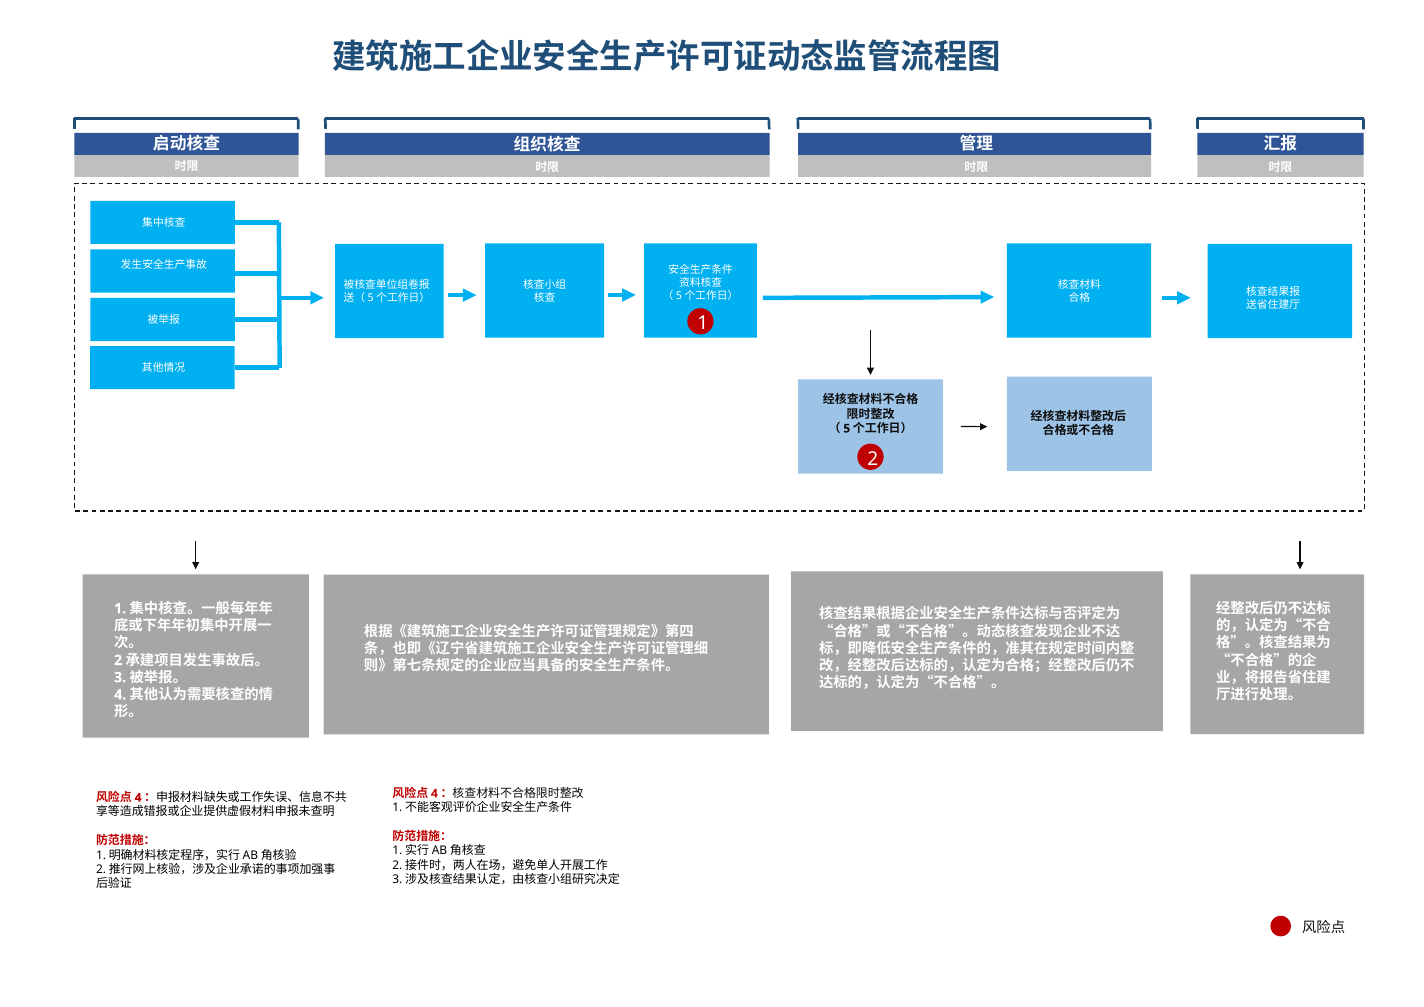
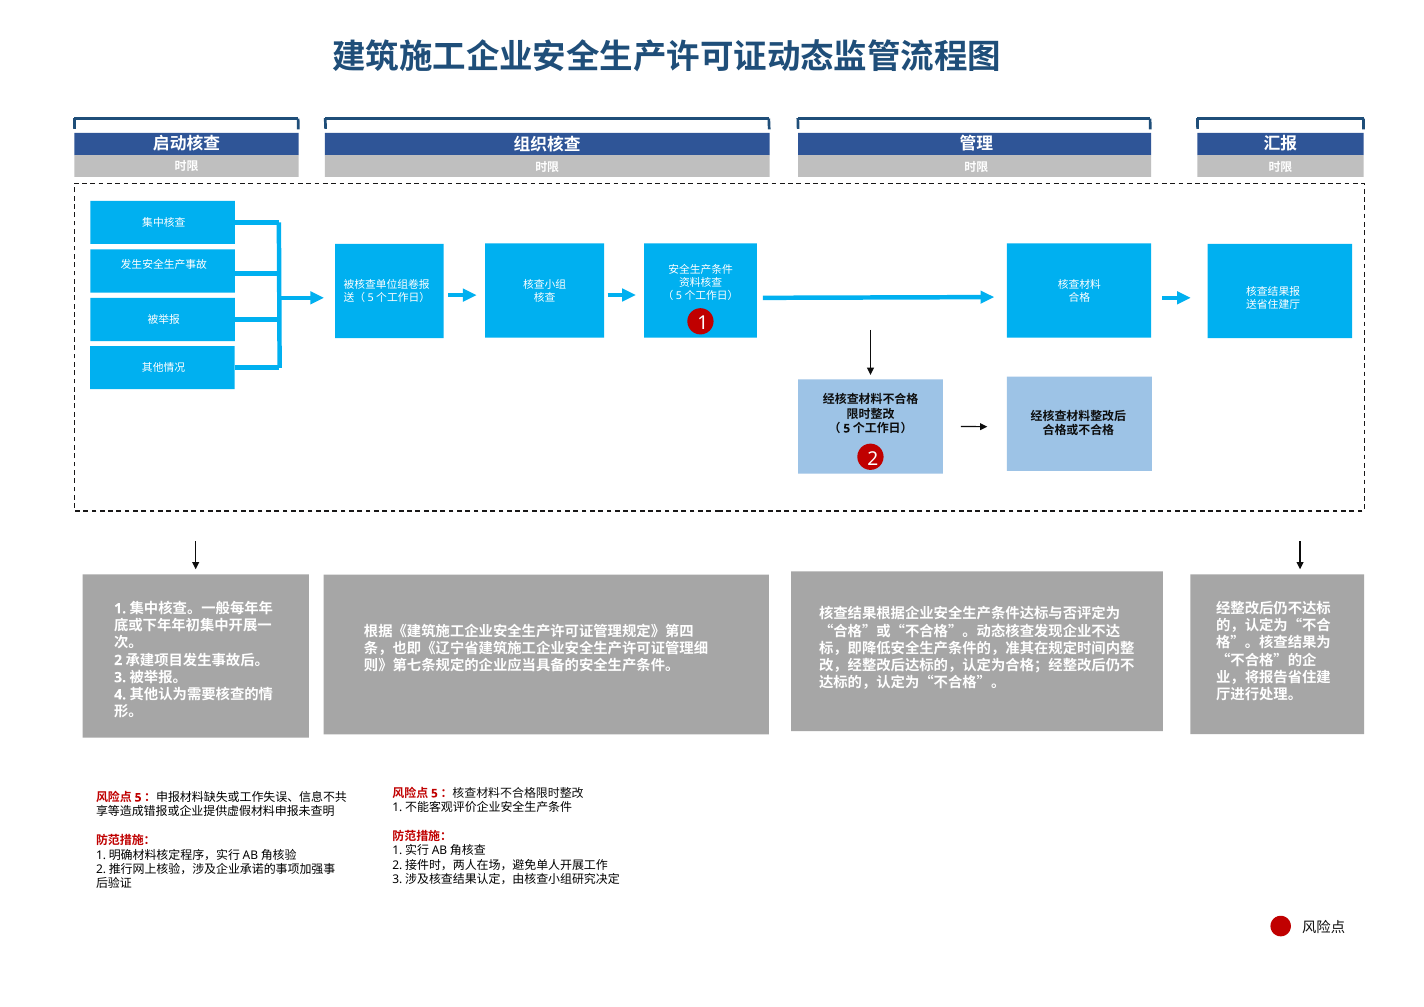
4 at (434, 793): 4 -> 5
4 at (138, 798): 4 -> 5
